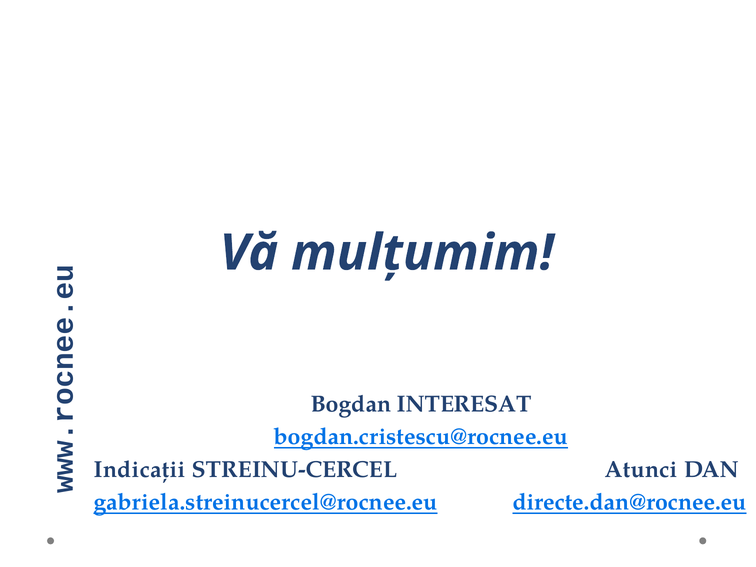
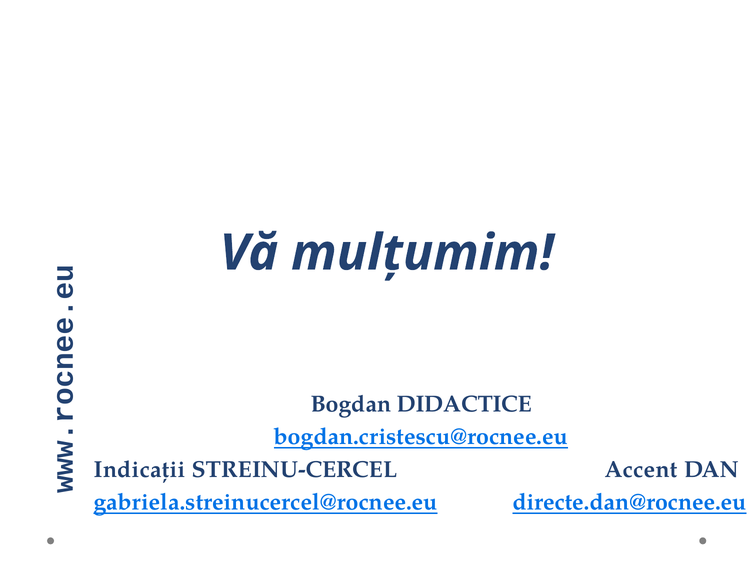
INTERESAT: INTERESAT -> DIDACTICE
Atunci: Atunci -> Accent
